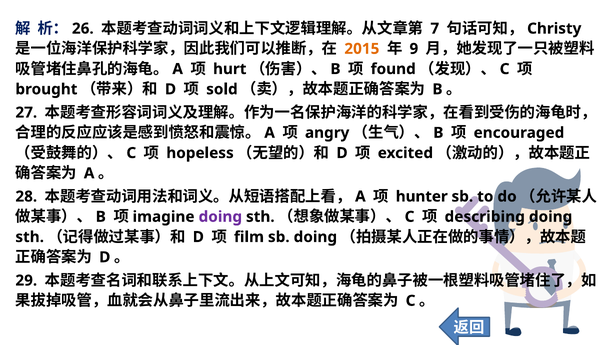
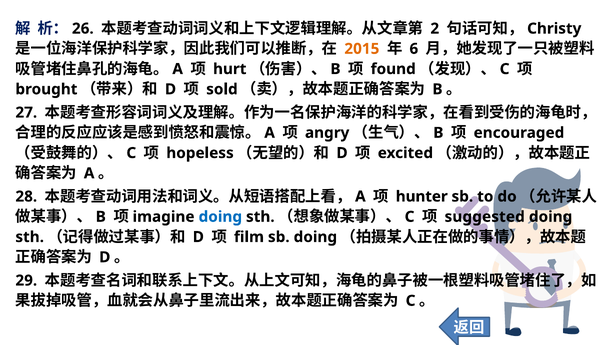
7: 7 -> 2
9: 9 -> 6
doing at (220, 217) colour: purple -> blue
describing: describing -> suggested
